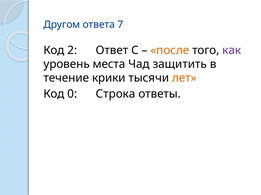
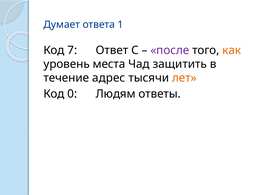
Другом: Другом -> Думает
7: 7 -> 1
2: 2 -> 7
после colour: orange -> purple
как colour: purple -> orange
крики: крики -> адрес
Строка: Строка -> Людям
